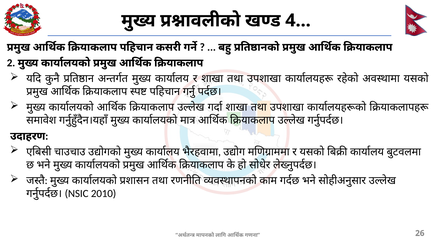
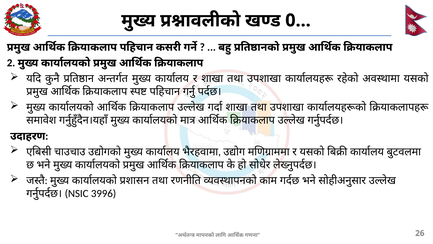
4: 4 -> 0
2010: 2010 -> 3996
